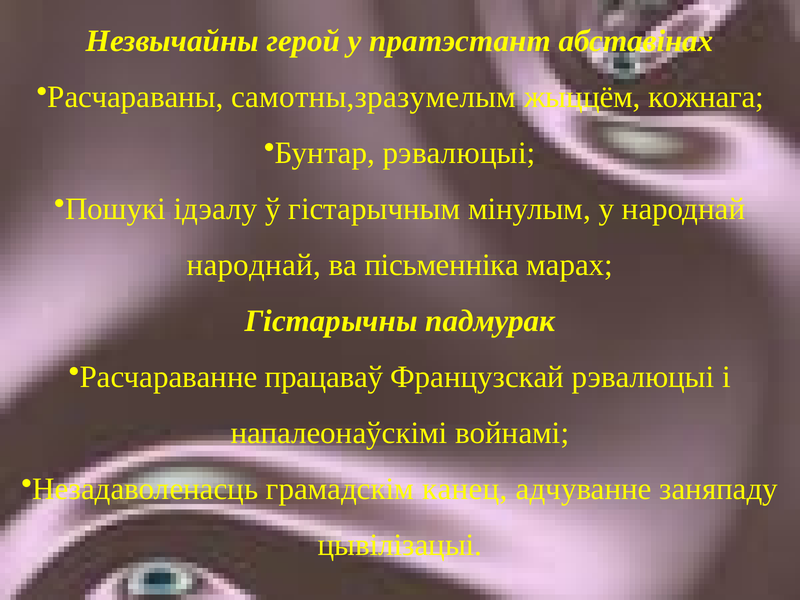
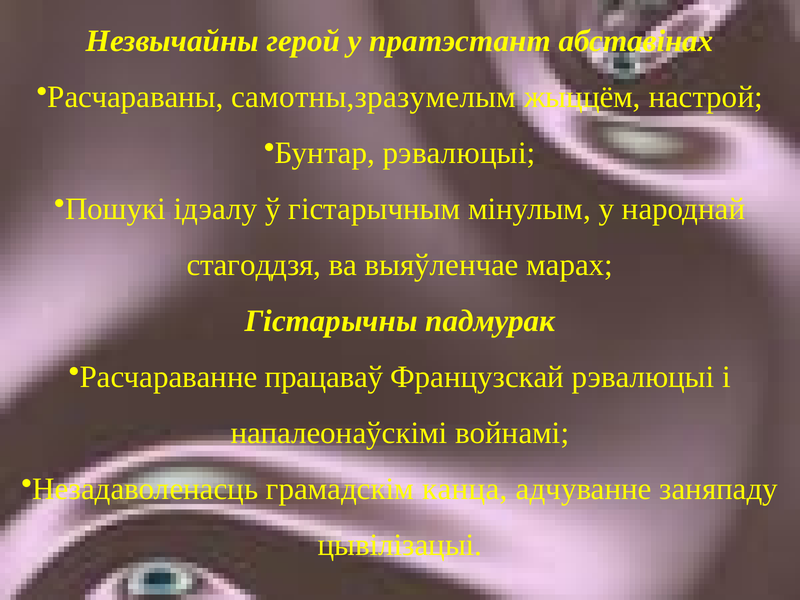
кожнага: кожнага -> настрой
народнай at (254, 265): народнай -> стагоддзя
пісьменніка: пісьменніка -> выяўленчае
канец: канец -> канца
